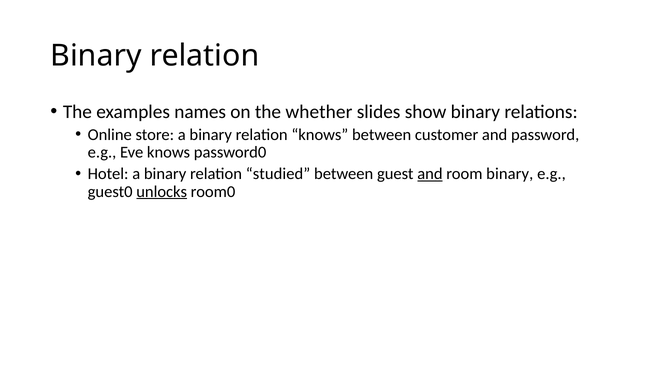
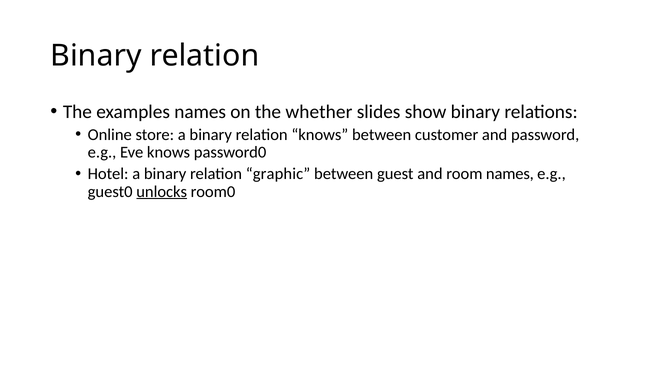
studied: studied -> graphic
and at (430, 174) underline: present -> none
room binary: binary -> names
